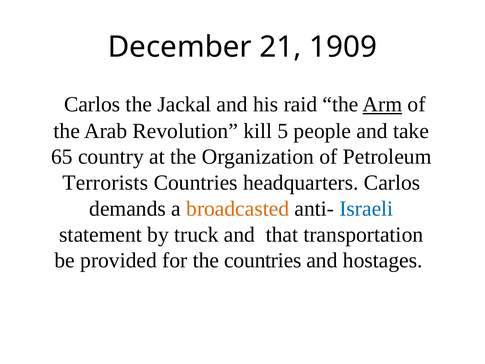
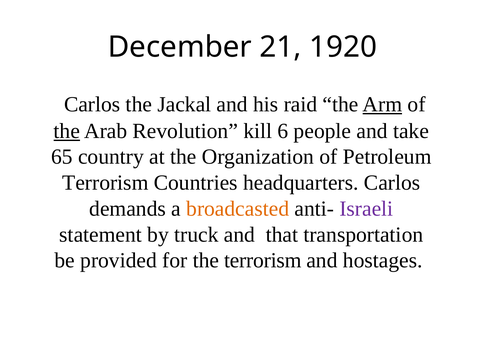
1909: 1909 -> 1920
the at (67, 131) underline: none -> present
5: 5 -> 6
Terrorists at (105, 183): Terrorists -> Terrorism
Israeli colour: blue -> purple
the countries: countries -> terrorism
